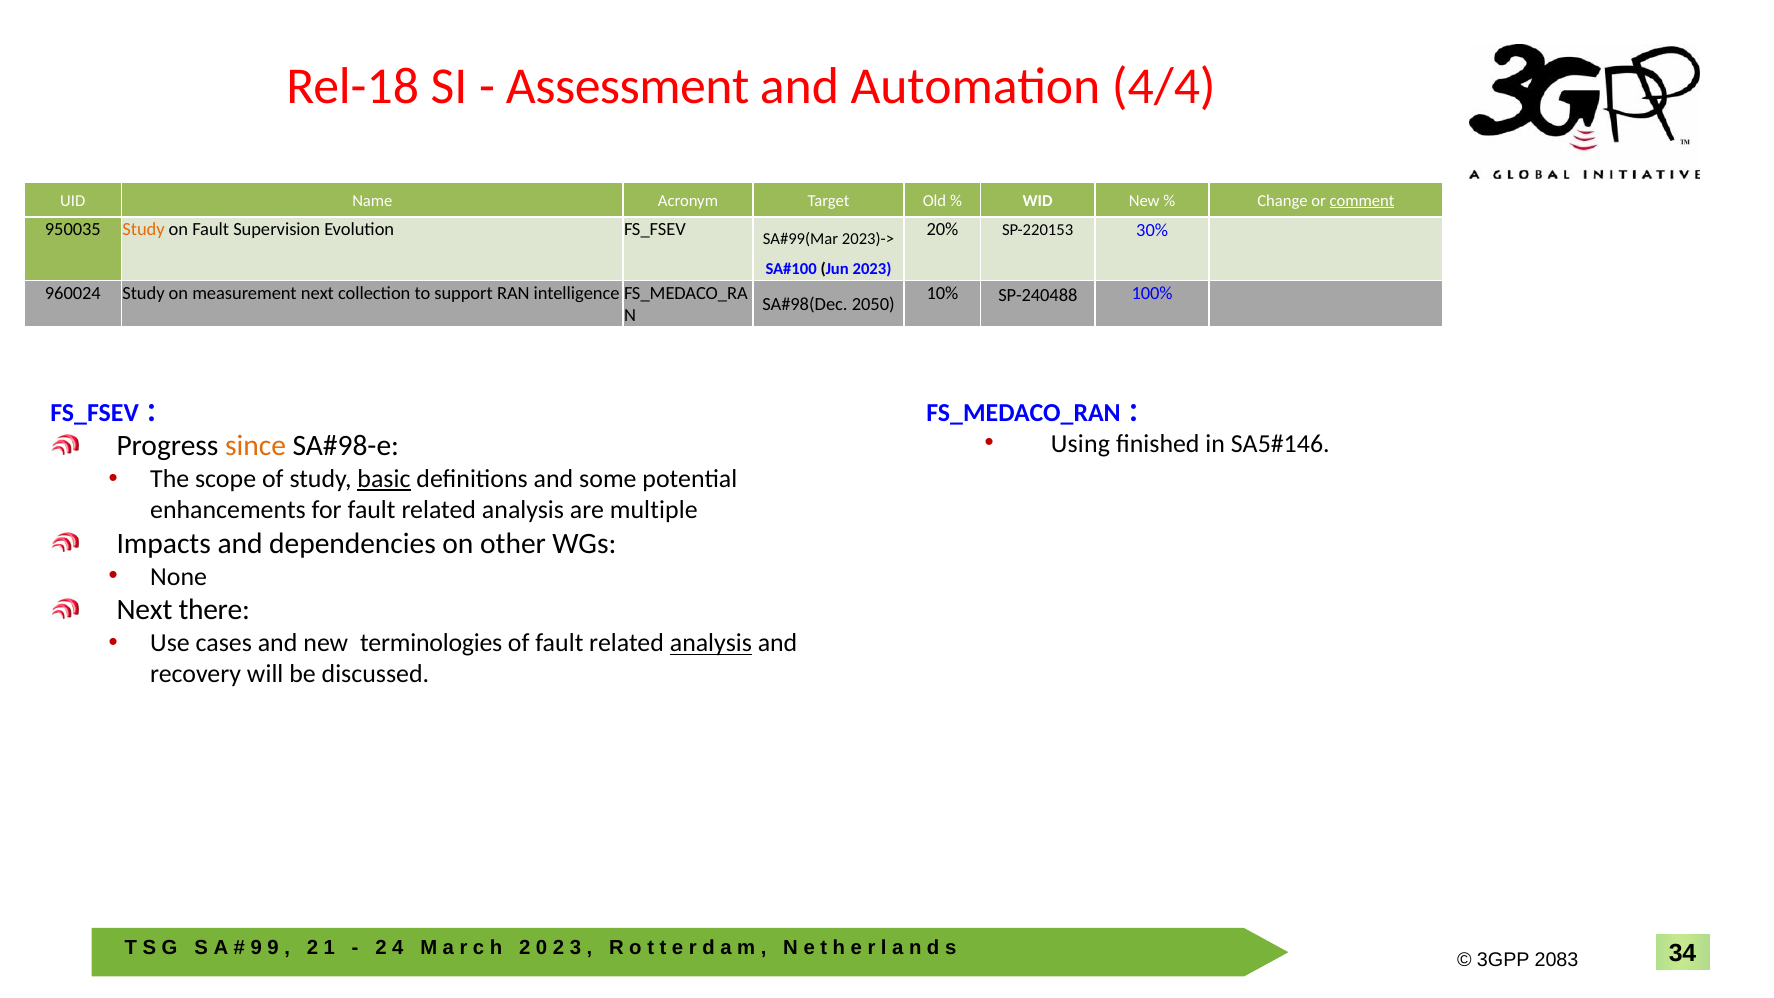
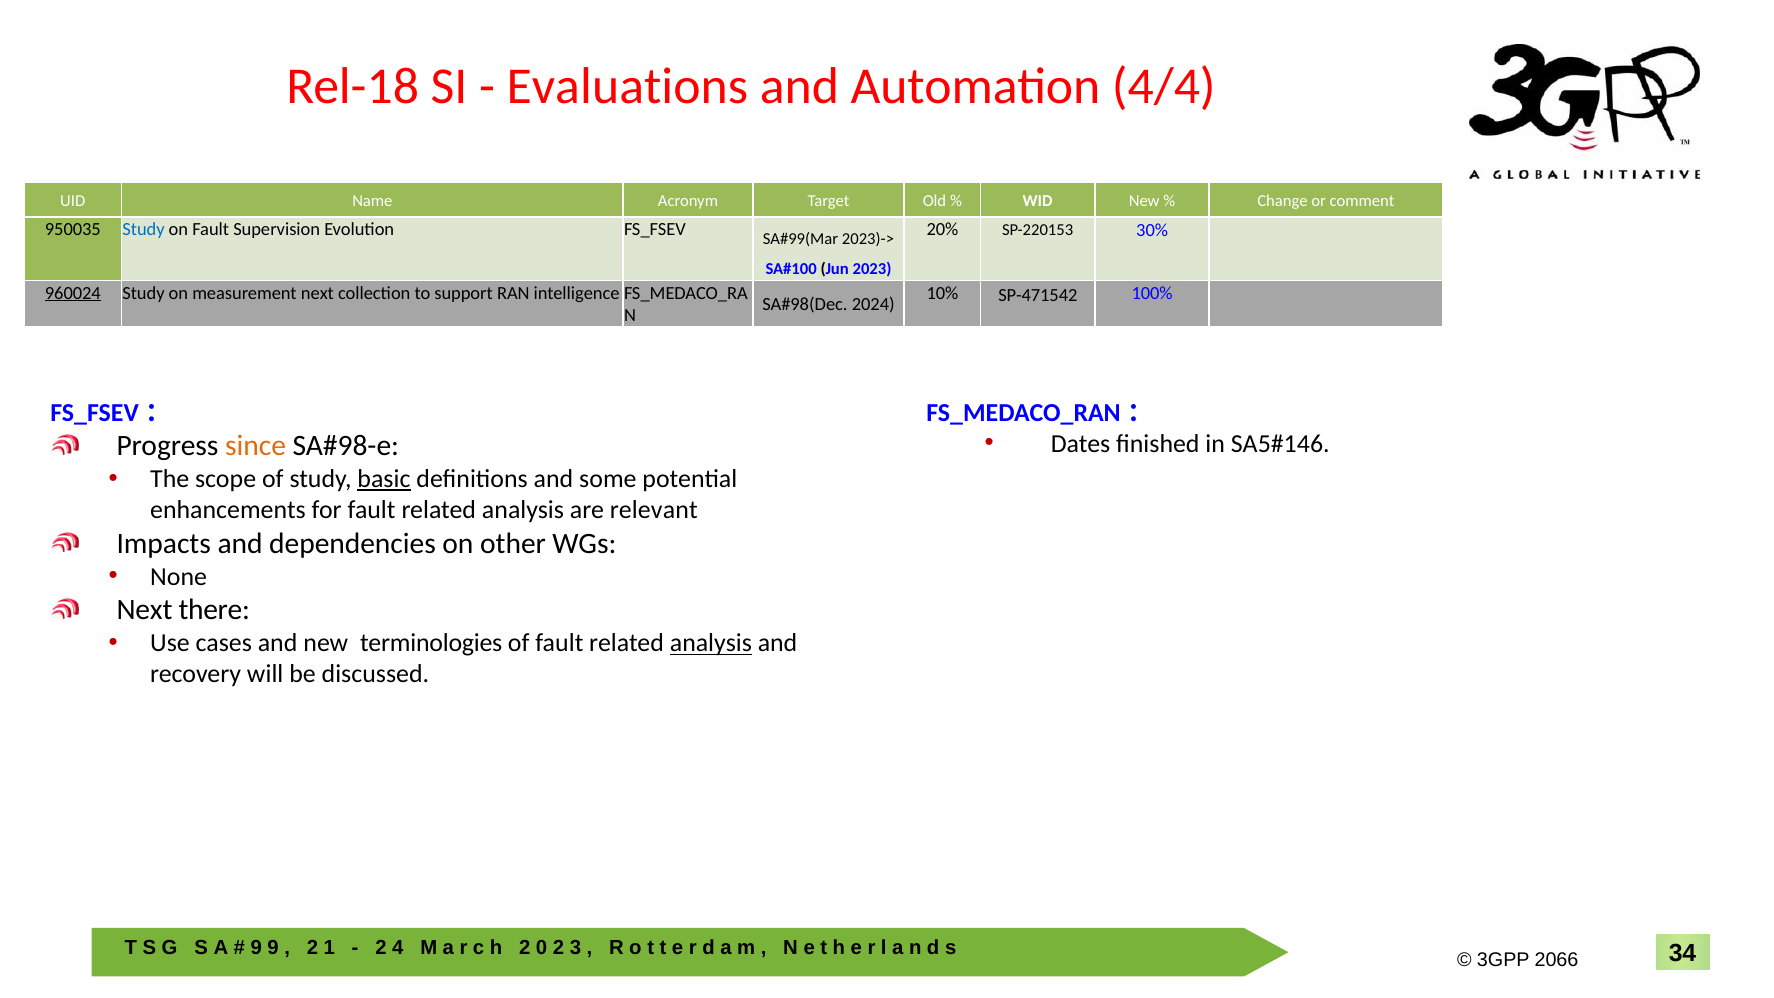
Assessment: Assessment -> Evaluations
comment underline: present -> none
Study at (144, 230) colour: orange -> blue
960024 underline: none -> present
SP-240488: SP-240488 -> SP-471542
2050: 2050 -> 2024
Using: Using -> Dates
multiple: multiple -> relevant
2083: 2083 -> 2066
